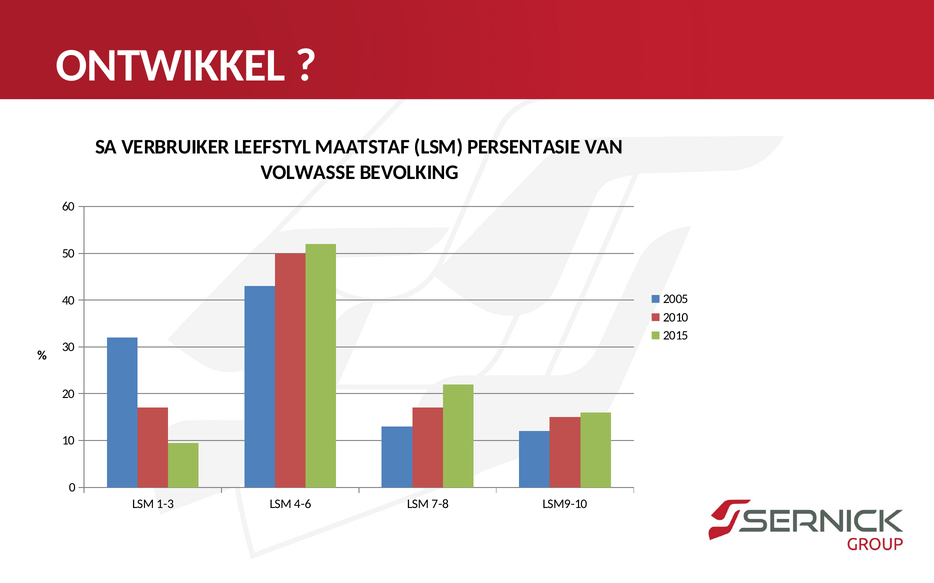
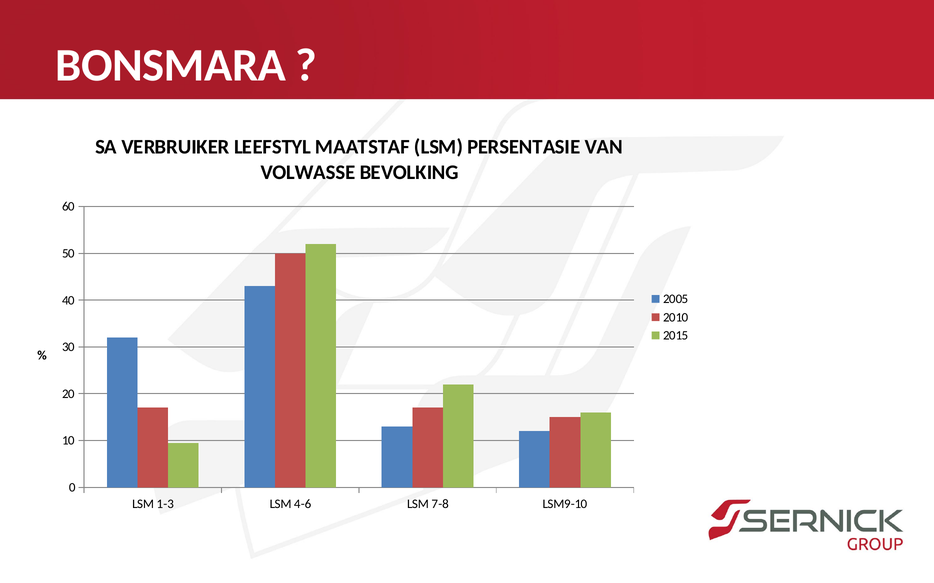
ONTWIKKEL: ONTWIKKEL -> BONSMARA
